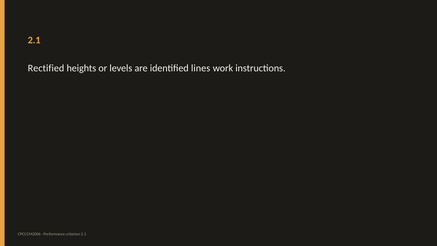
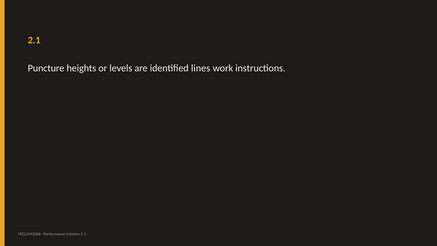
Rectified: Rectified -> Puncture
